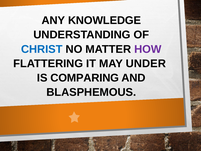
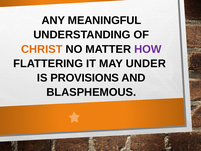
KNOWLEDGE: KNOWLEDGE -> MEANINGFUL
CHRIST colour: blue -> orange
COMPARING: COMPARING -> PROVISIONS
